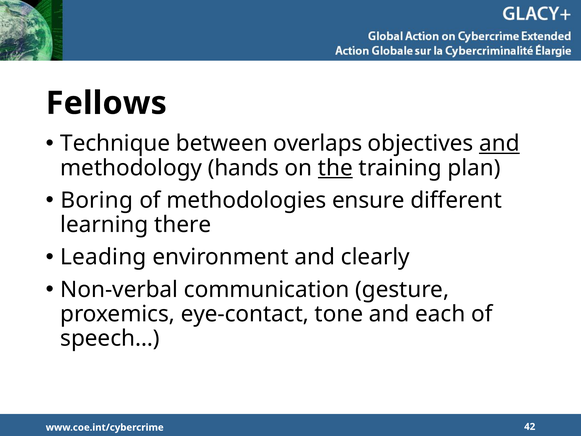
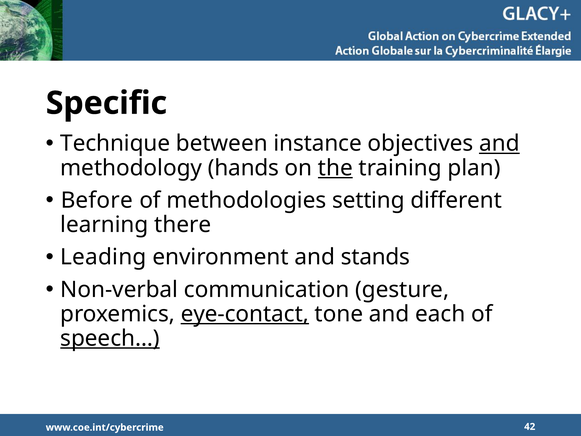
Fellows: Fellows -> Specific
overlaps: overlaps -> instance
Boring: Boring -> Before
ensure: ensure -> setting
clearly: clearly -> stands
eye-contact underline: none -> present
speech… underline: none -> present
